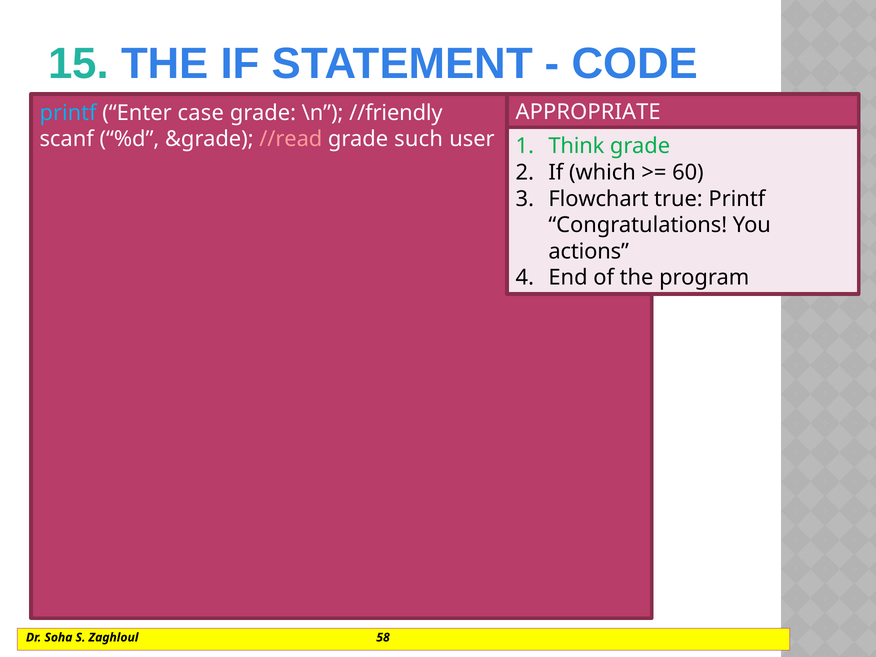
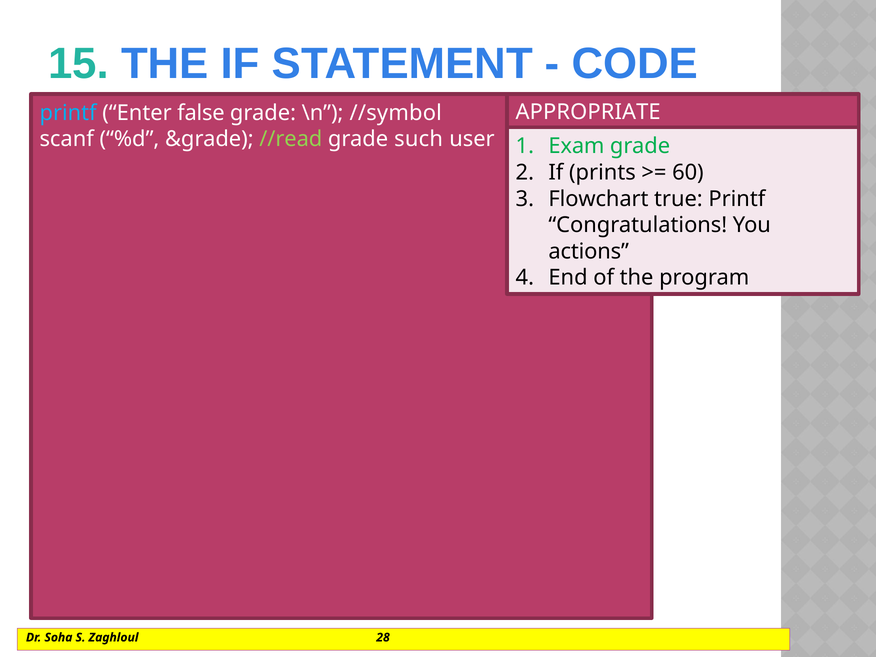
case: case -> false
//friendly: //friendly -> //symbol
//read colour: pink -> light green
Think: Think -> Exam
which: which -> prints
58: 58 -> 28
